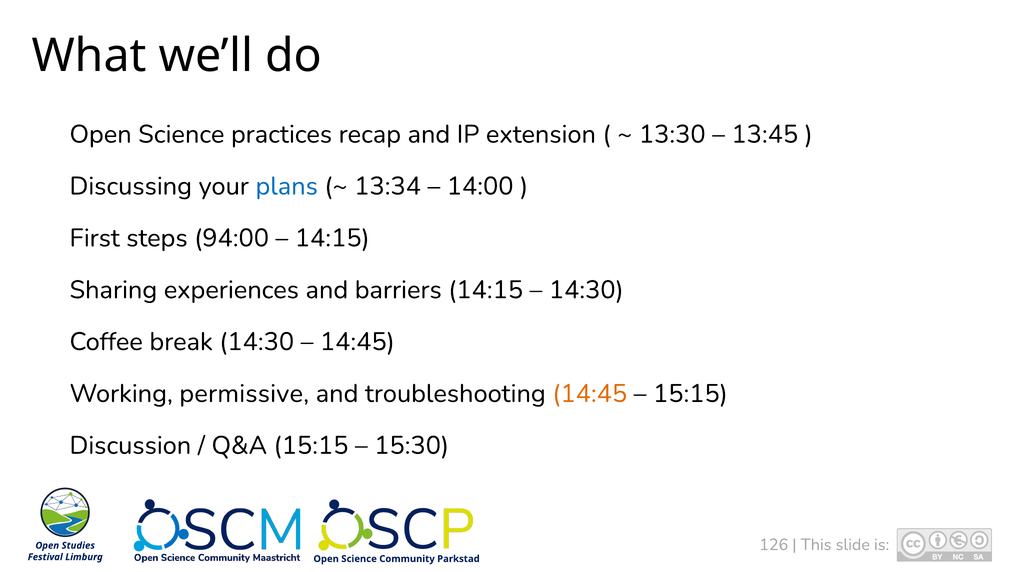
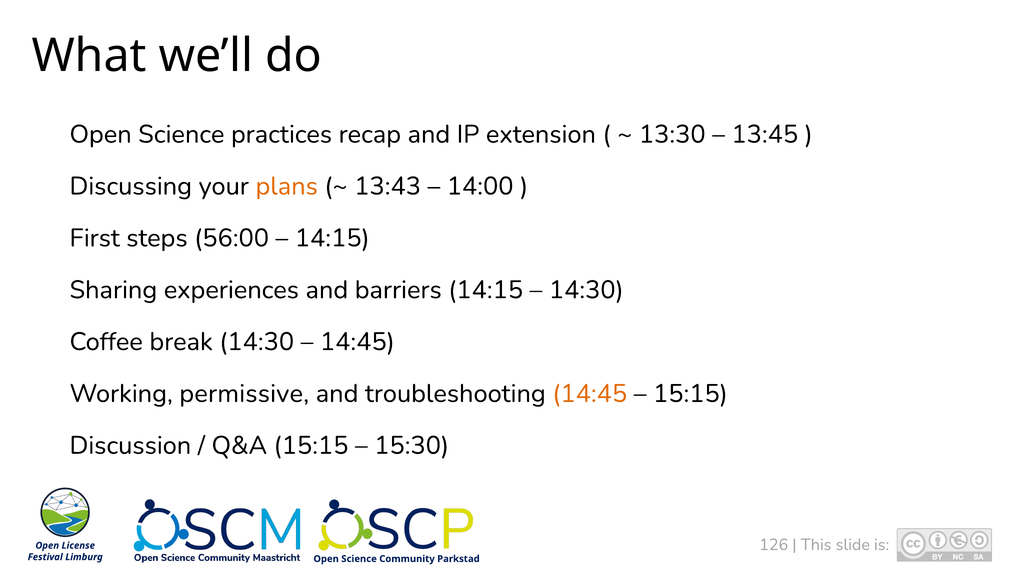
plans colour: blue -> orange
13:34: 13:34 -> 13:43
94:00: 94:00 -> 56:00
Studies: Studies -> License
